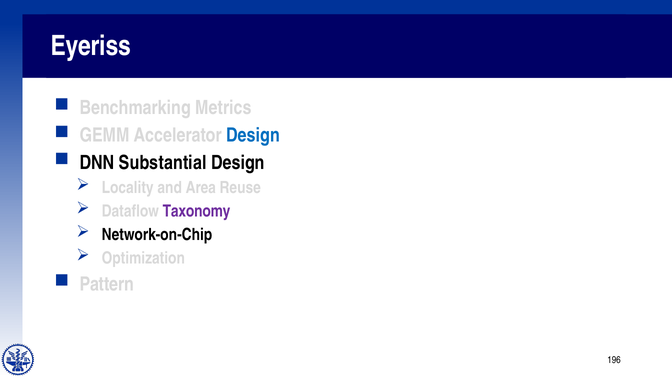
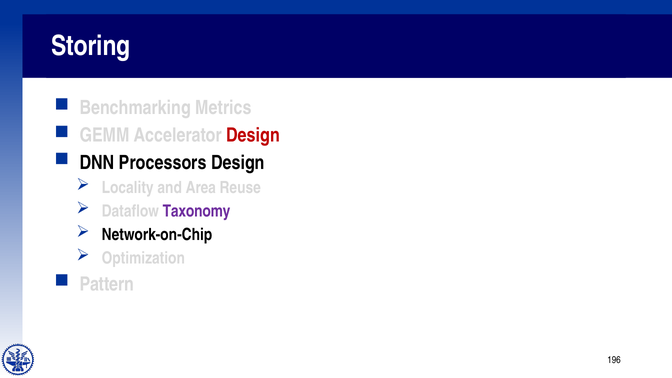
Eyeriss: Eyeriss -> Storing
Design at (253, 135) colour: blue -> red
Substantial: Substantial -> Processors
